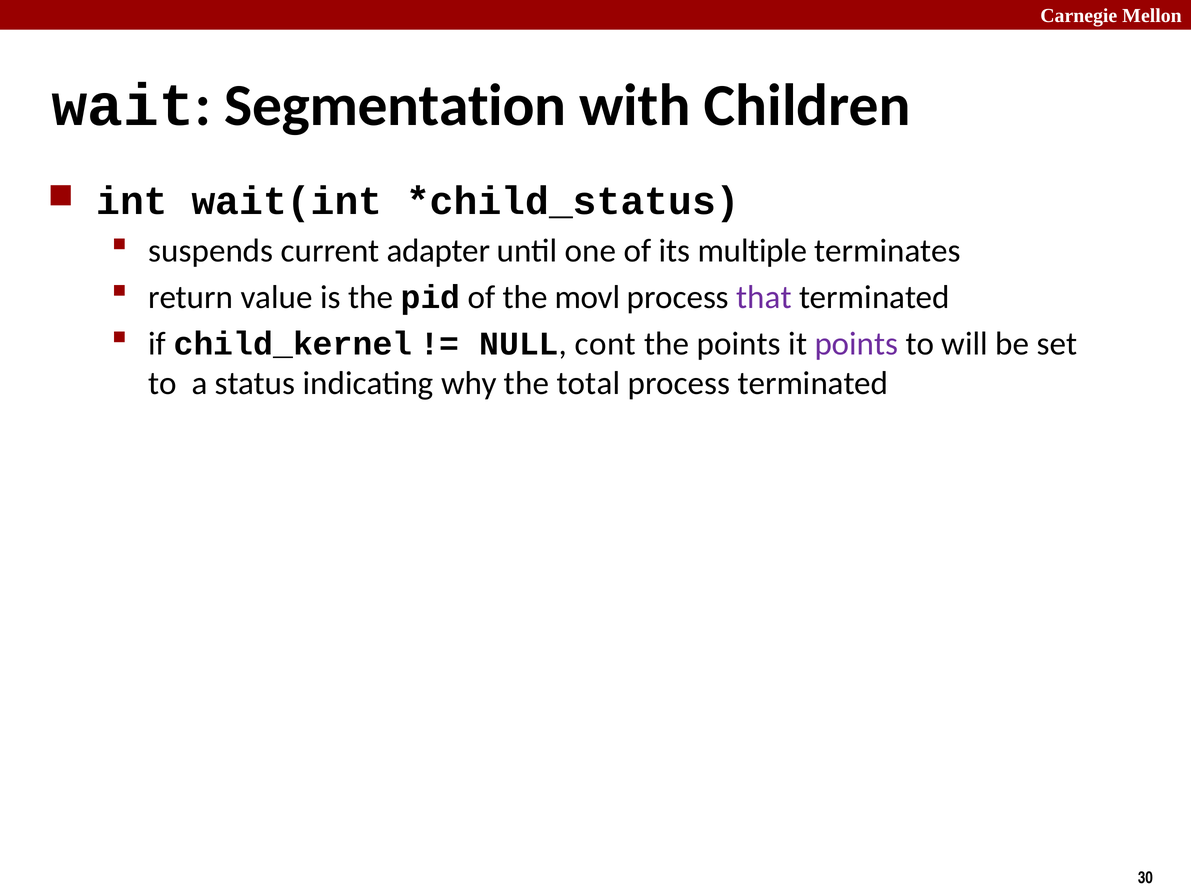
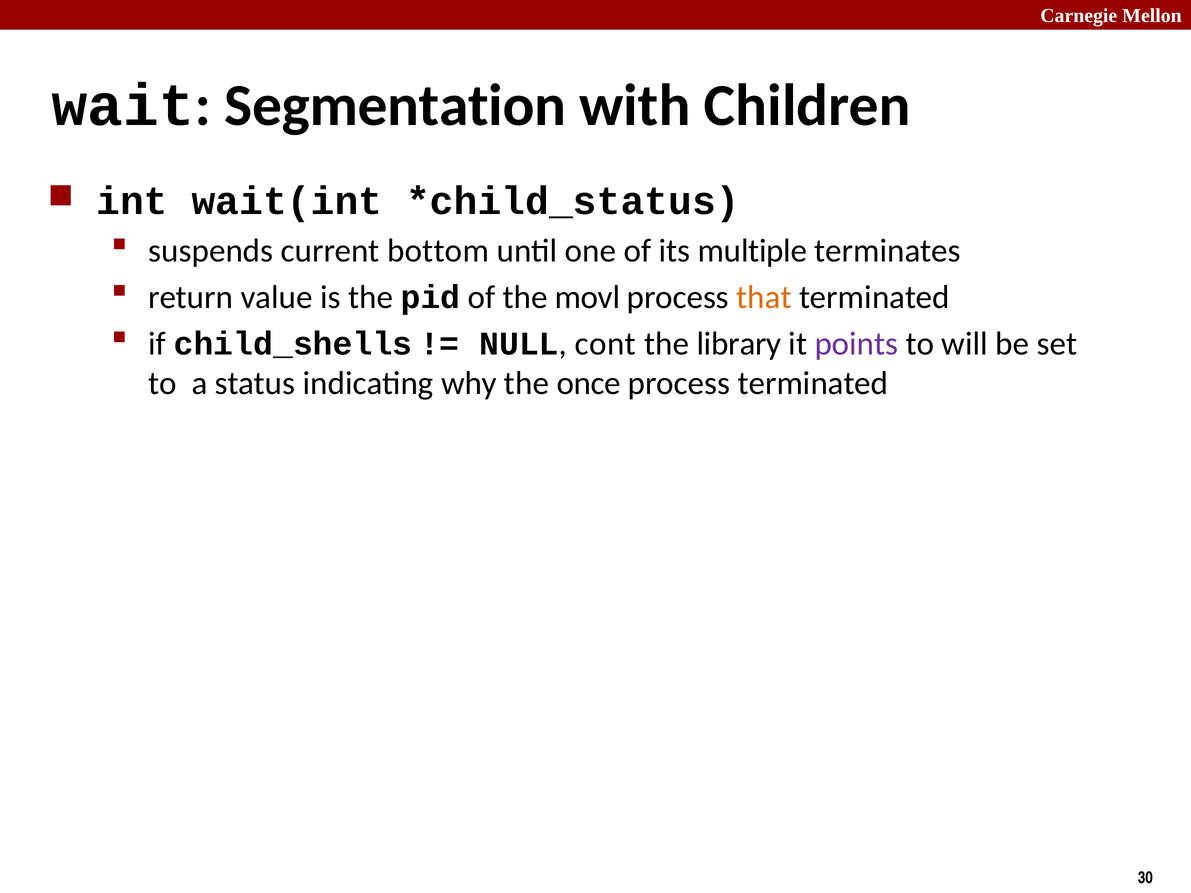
adapter: adapter -> bottom
that colour: purple -> orange
child_kernel: child_kernel -> child_shells
the points: points -> library
total: total -> once
